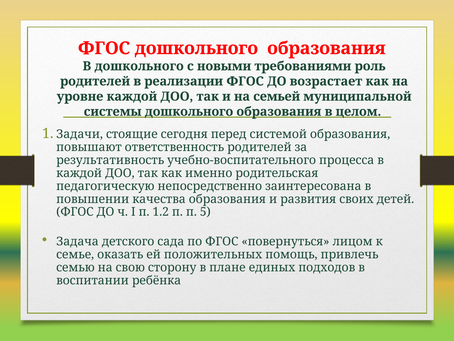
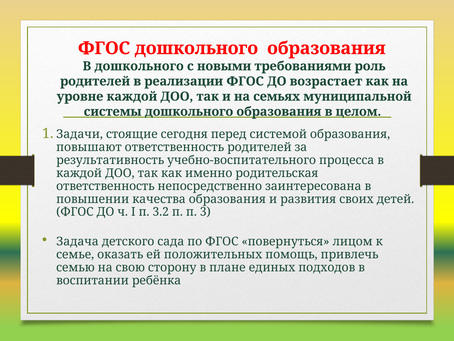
семьей: семьей -> семьях
педагогическую at (105, 186): педагогическую -> ответственность
1.2: 1.2 -> 3.2
5: 5 -> 3
